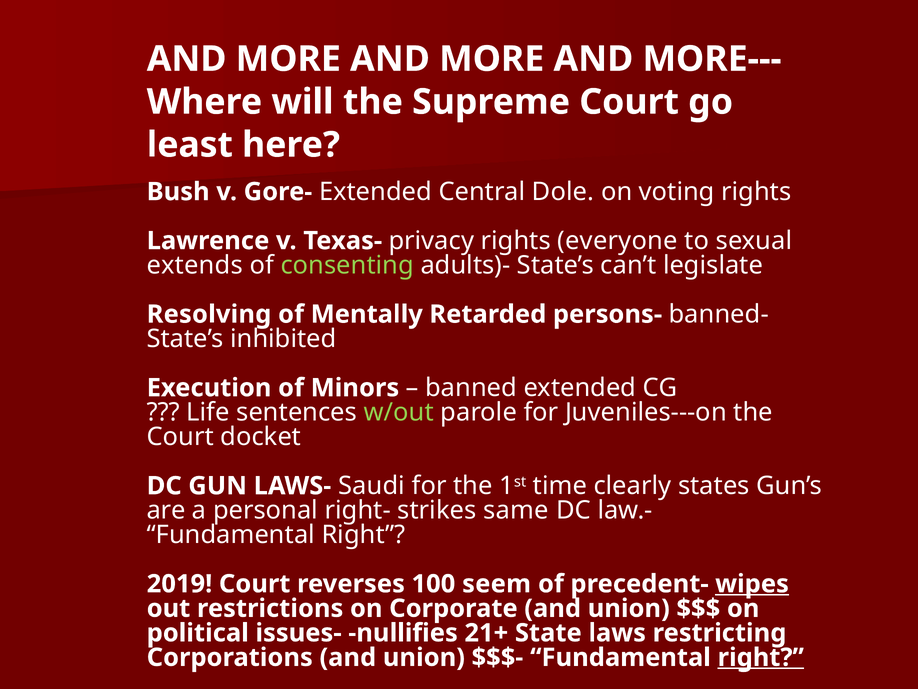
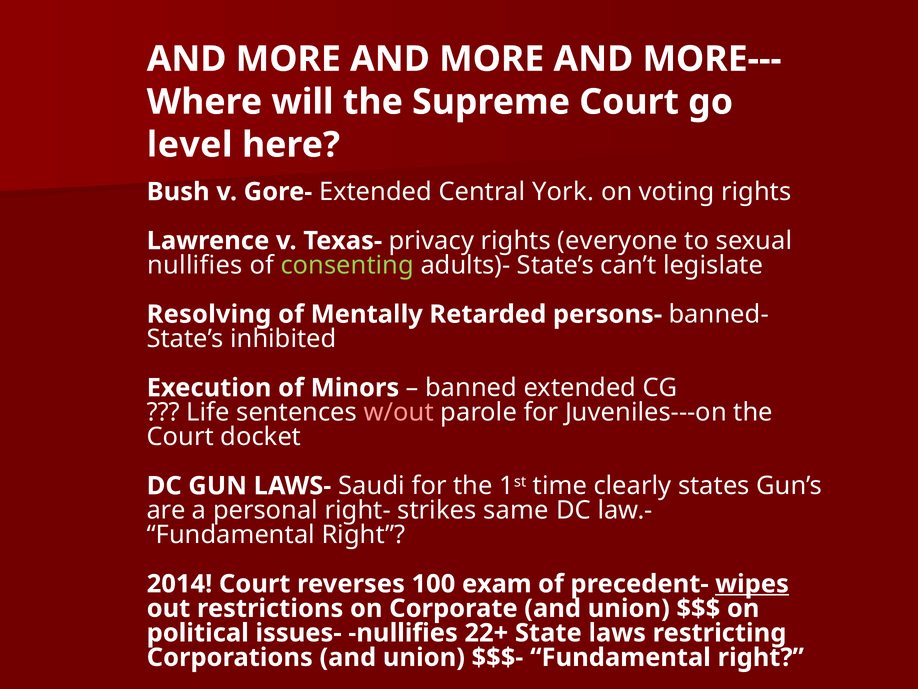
least: least -> level
Dole: Dole -> York
extends at (195, 265): extends -> nullifies
w/out colour: light green -> pink
2019: 2019 -> 2014
seem: seem -> exam
21+: 21+ -> 22+
right at (761, 657) underline: present -> none
